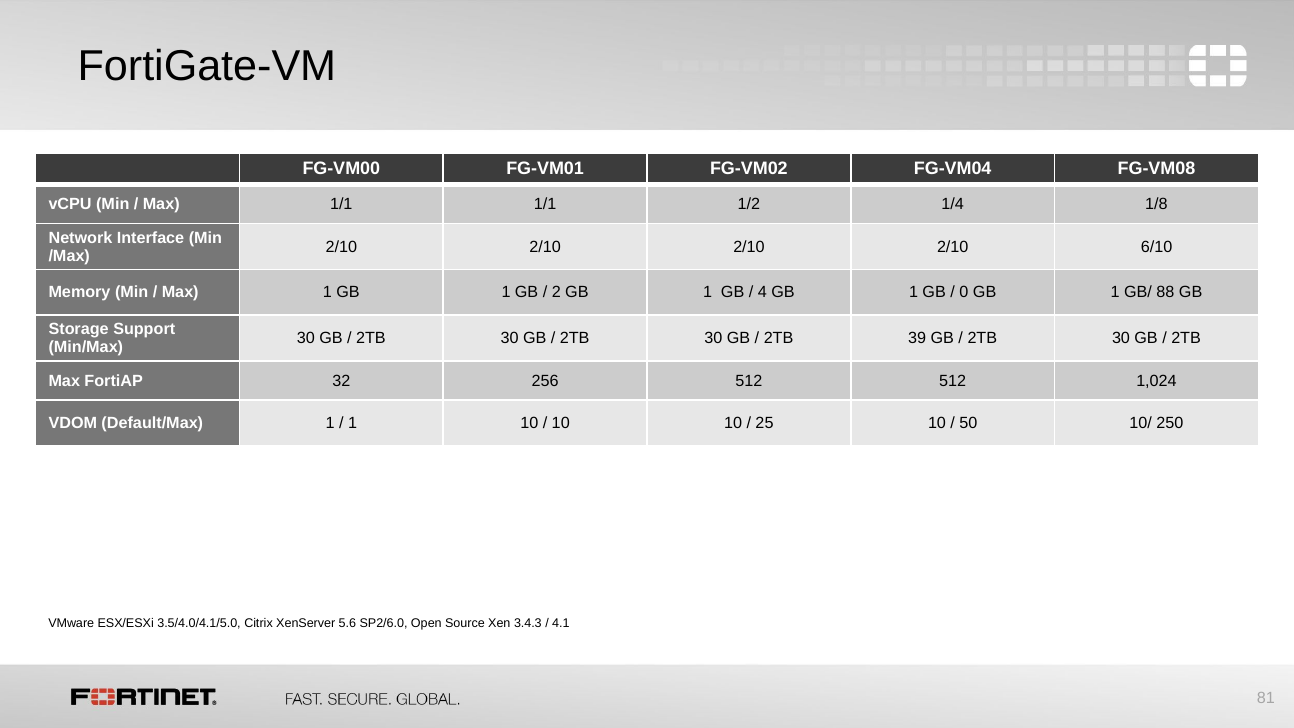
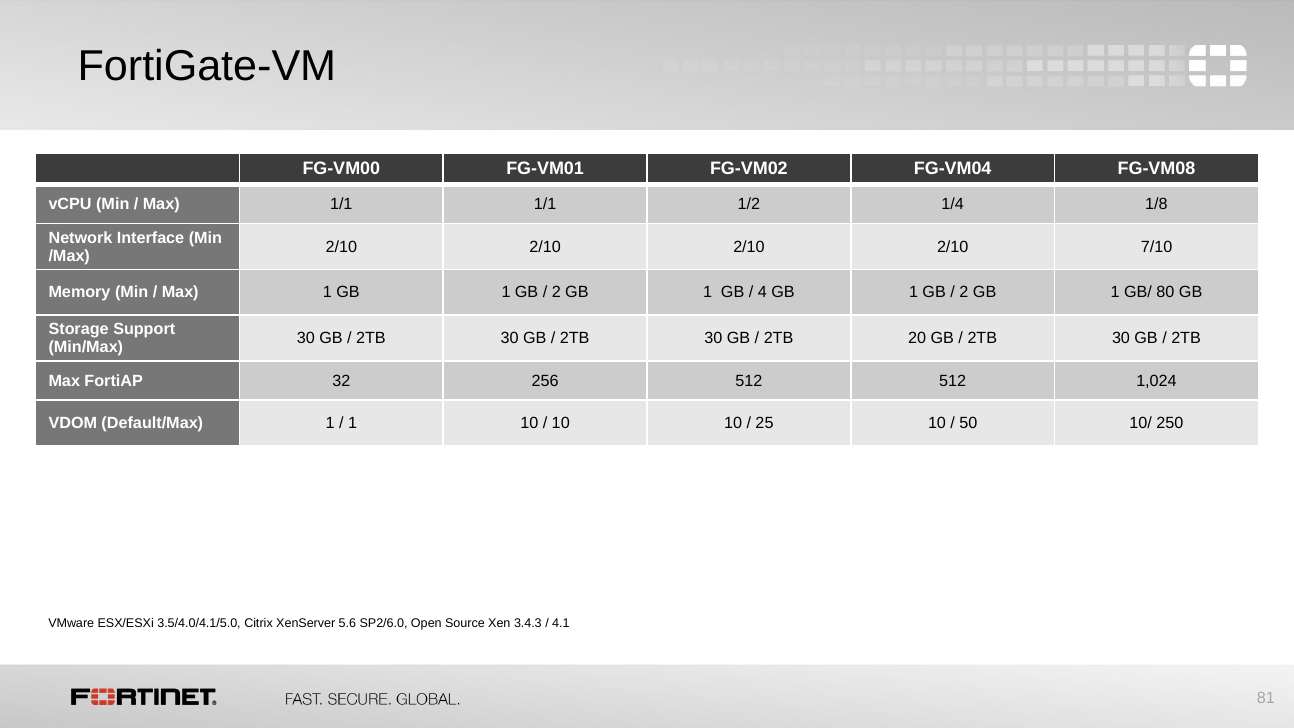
6/10: 6/10 -> 7/10
0 at (964, 292): 0 -> 2
88: 88 -> 80
39: 39 -> 20
